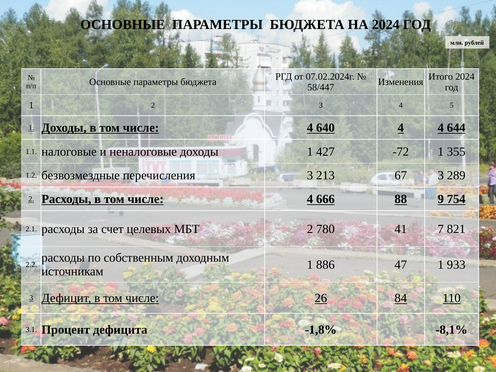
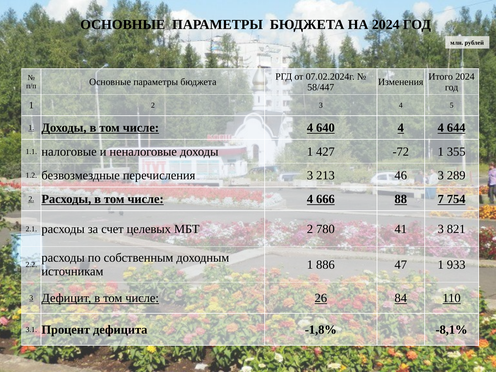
67: 67 -> 46
9: 9 -> 7
41 7: 7 -> 3
